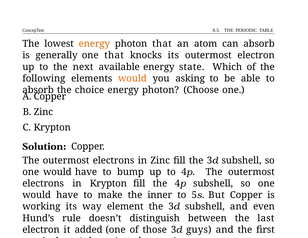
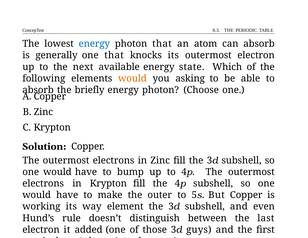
energy at (94, 44) colour: orange -> blue
choice: choice -> briefly
inner: inner -> outer
